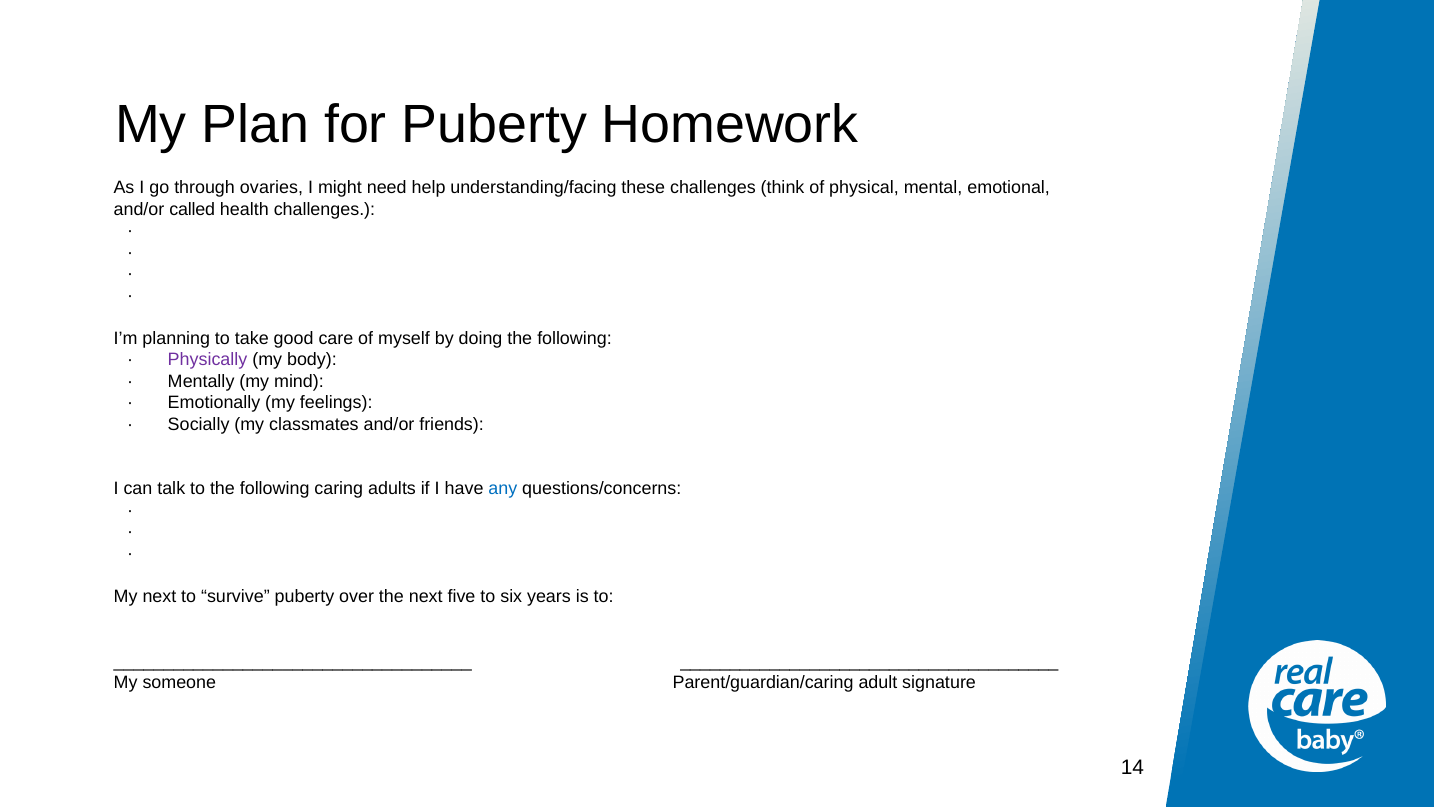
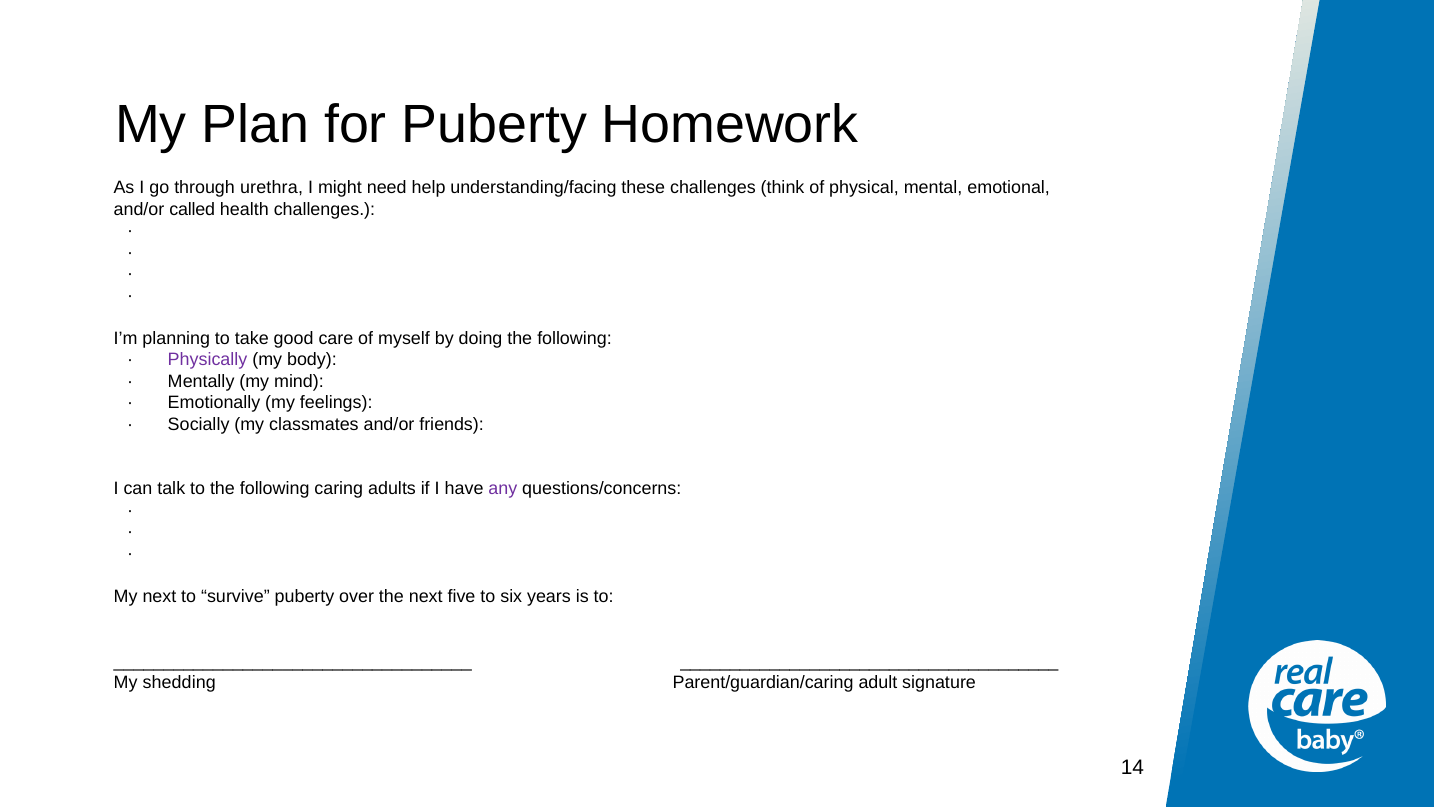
ovaries: ovaries -> urethra
any colour: blue -> purple
someone: someone -> shedding
